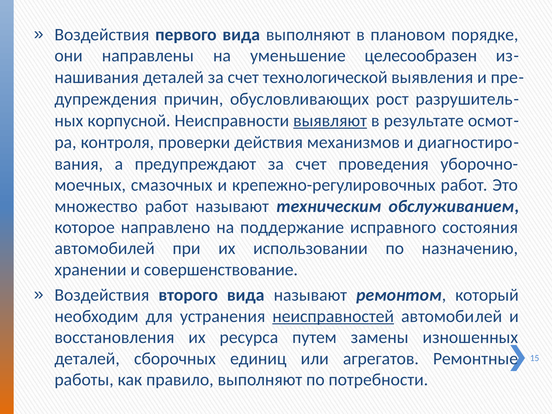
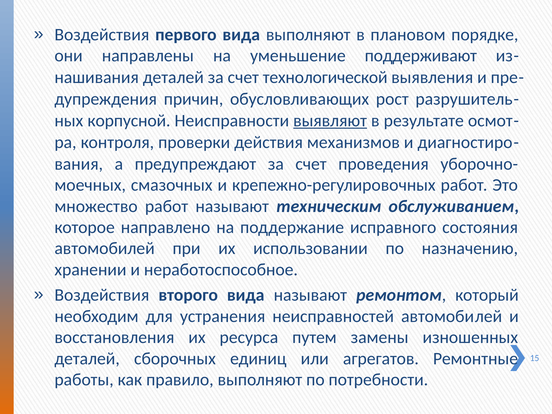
целесообразен: целесообразен -> поддерживают
совершенствование: совершенствование -> неработоспособное
неисправностей underline: present -> none
